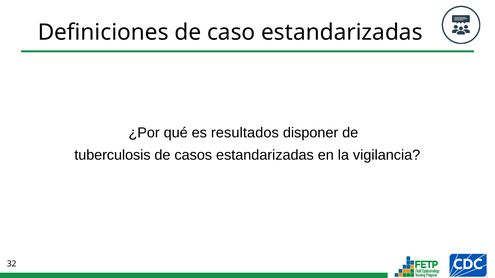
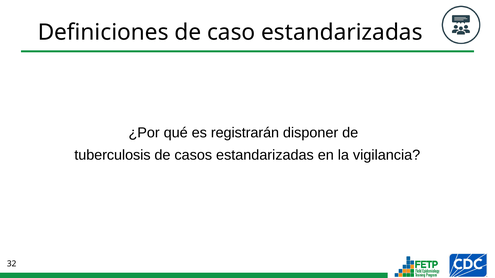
resultados: resultados -> registrarán
